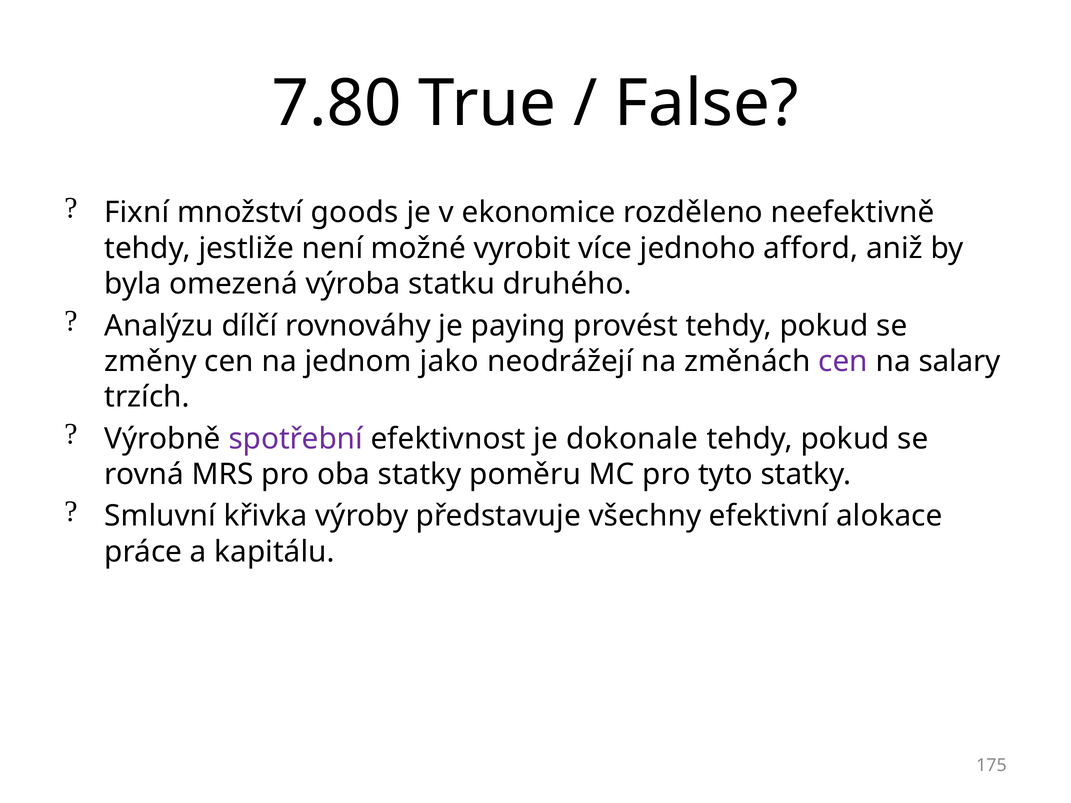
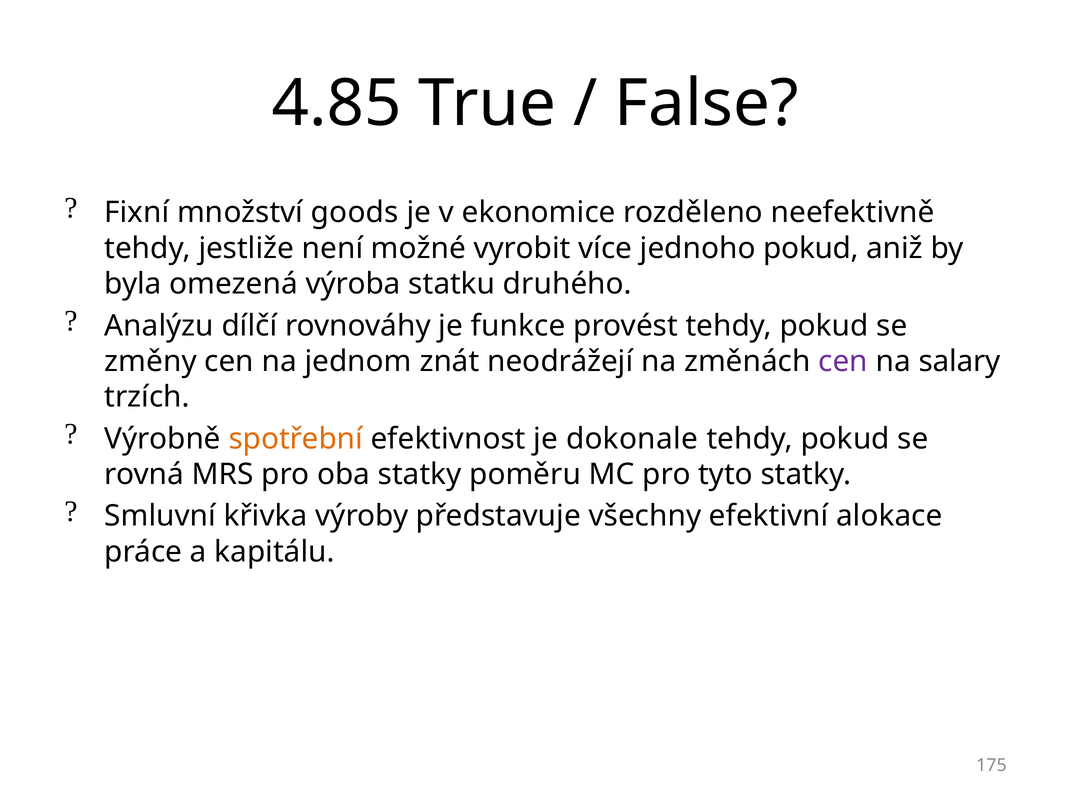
7.80: 7.80 -> 4.85
jednoho afford: afford -> pokud
paying: paying -> funkce
jako: jako -> znát
spotřební colour: purple -> orange
